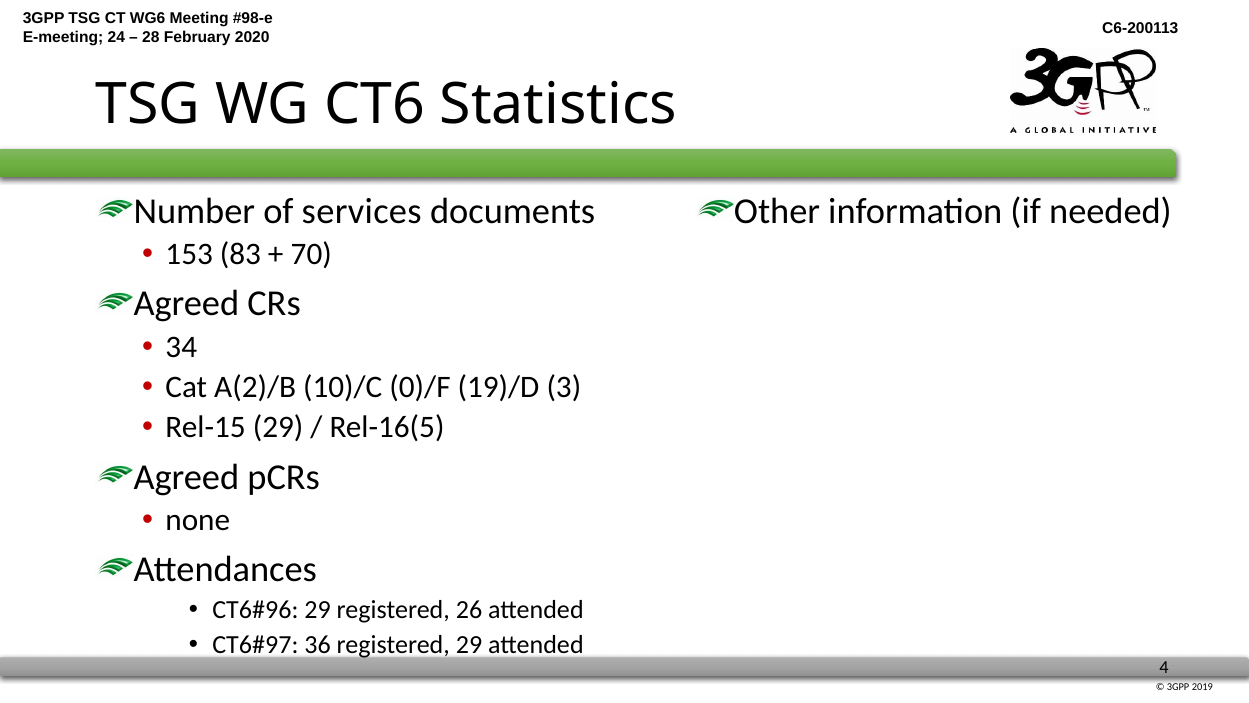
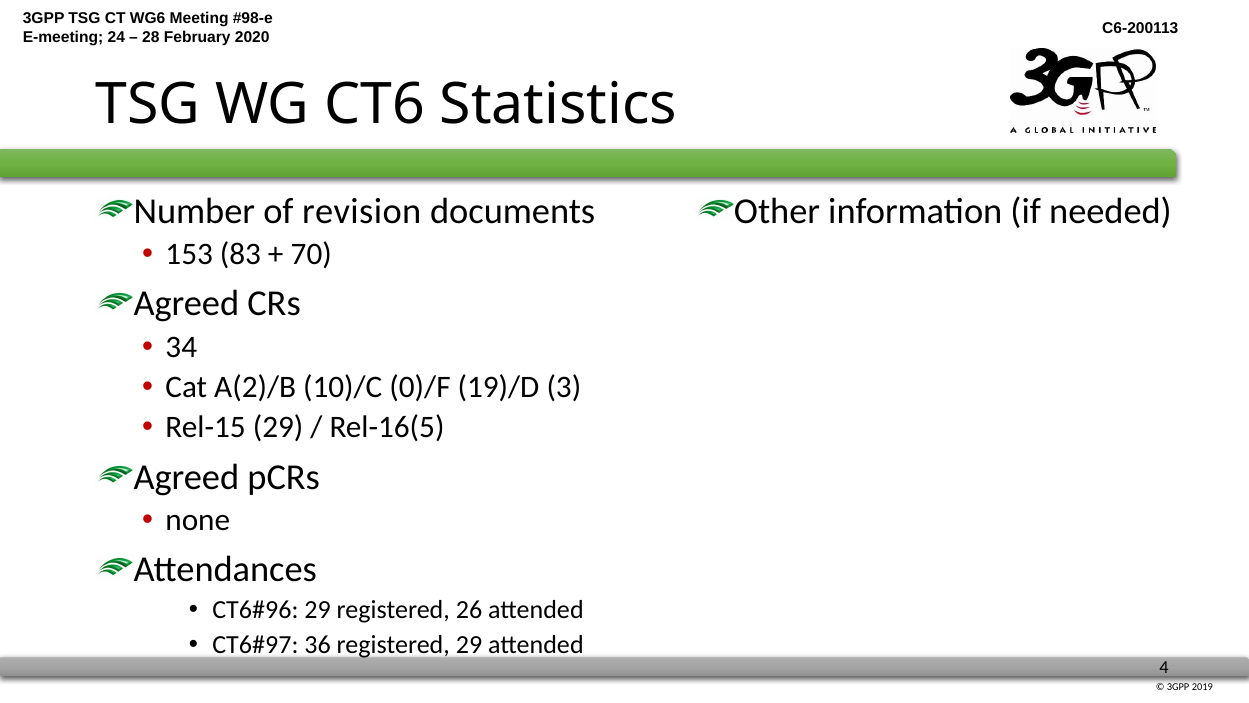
services: services -> revision
